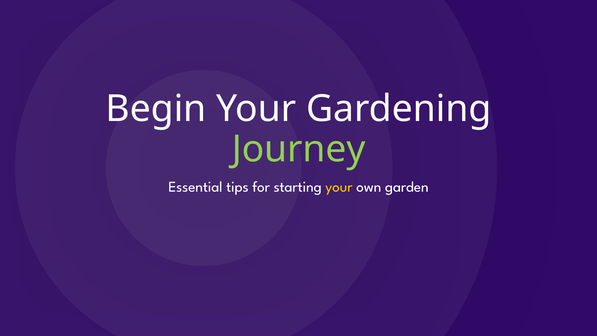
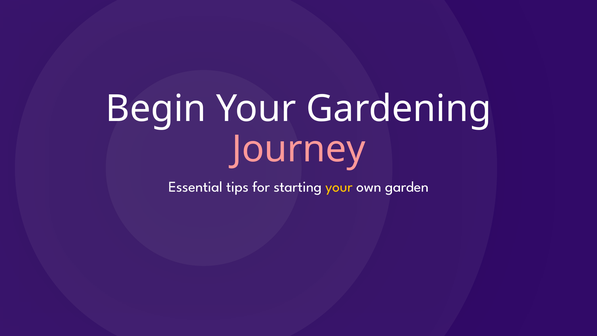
Journey colour: light green -> pink
